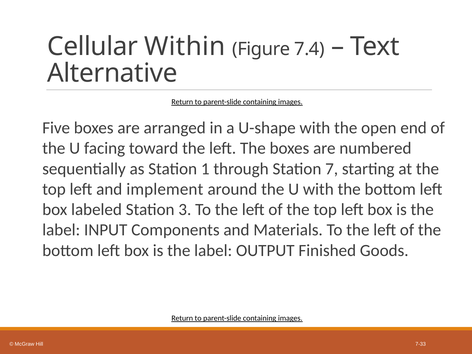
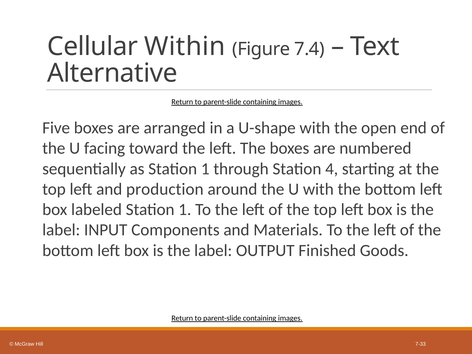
7: 7 -> 4
implement: implement -> production
labeled Station 3: 3 -> 1
